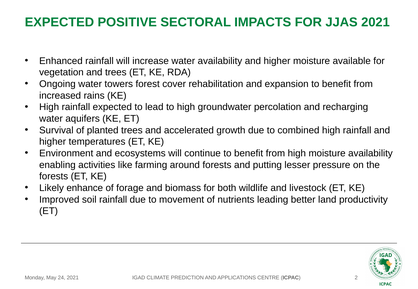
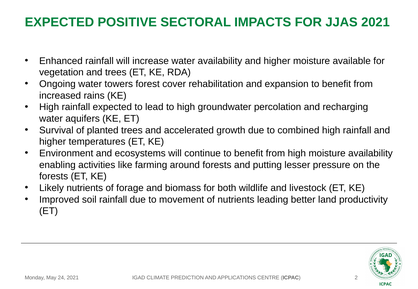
Likely enhance: enhance -> nutrients
